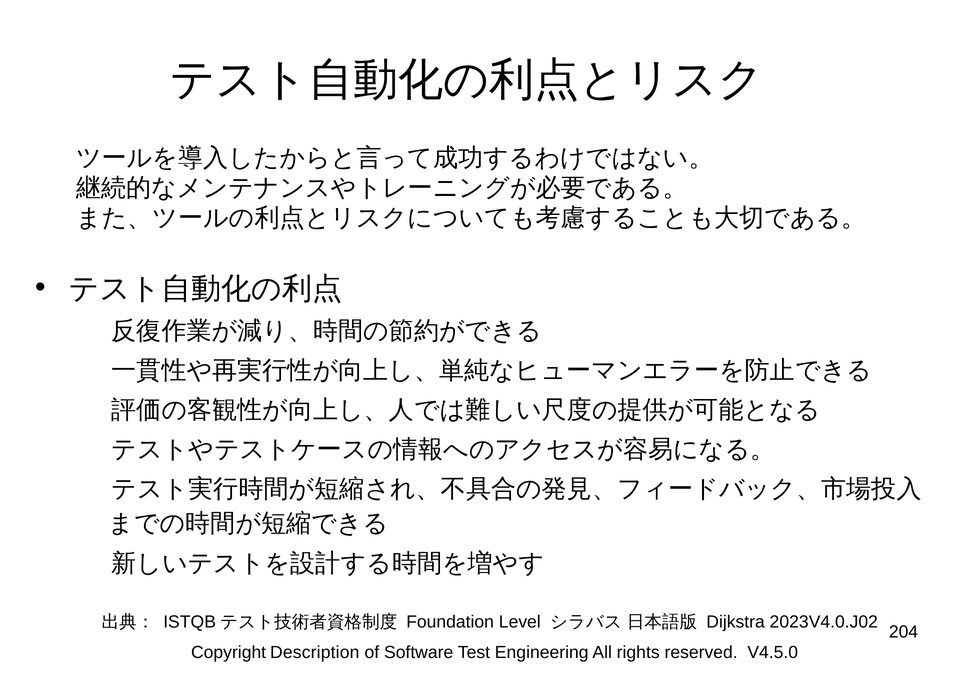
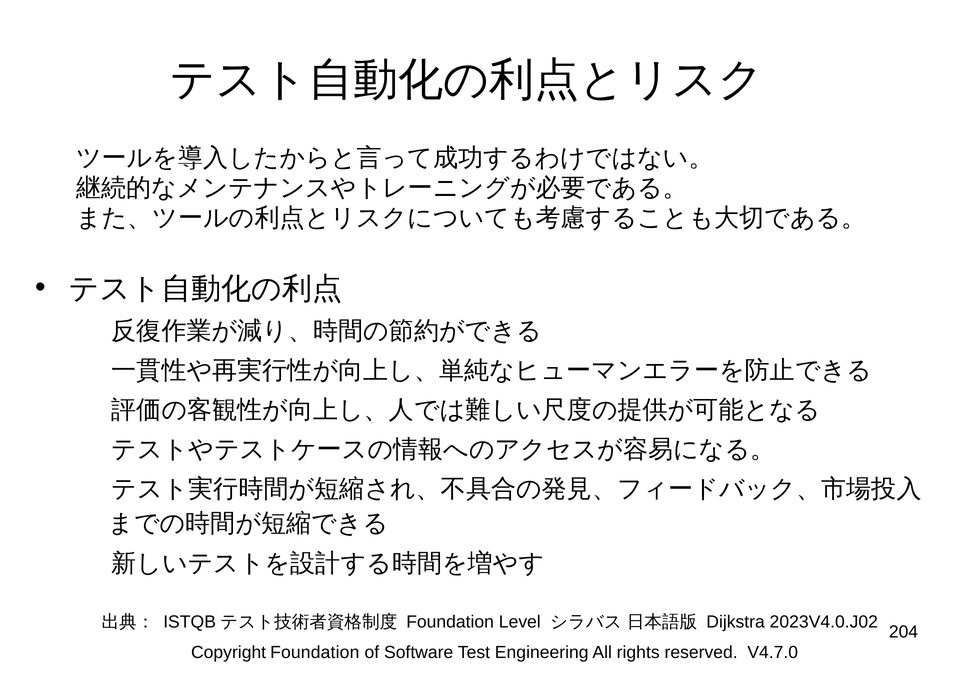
Copyright Description: Description -> Foundation
V4.5.0: V4.5.0 -> V4.7.0
